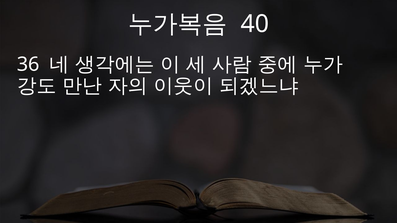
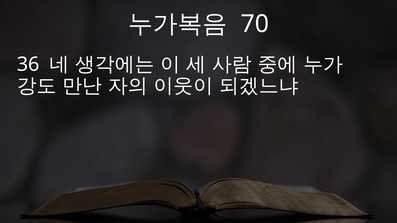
40: 40 -> 70
